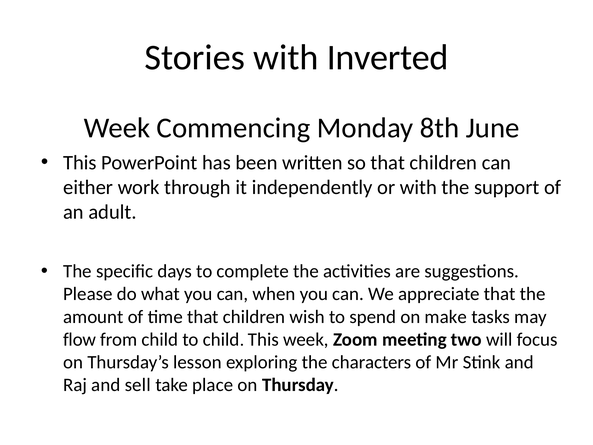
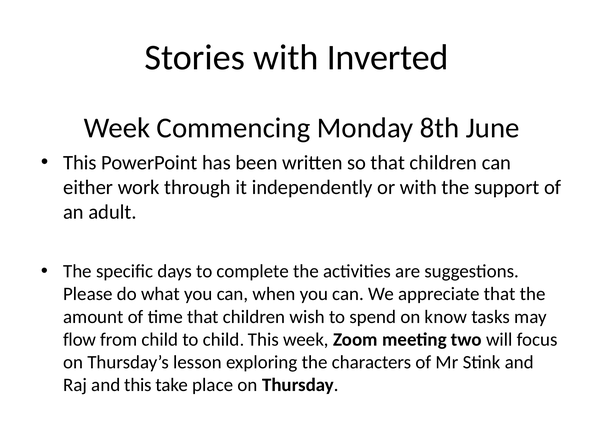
make: make -> know
and sell: sell -> this
